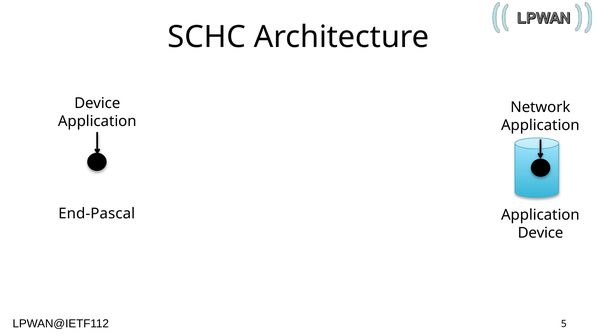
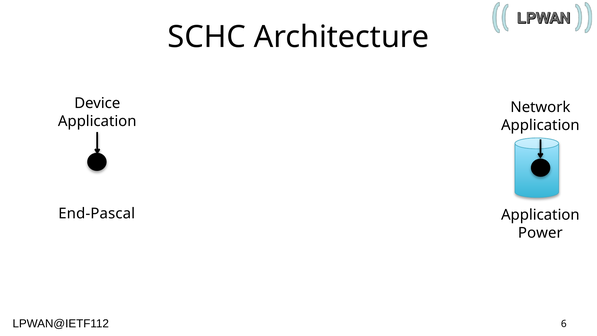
Device at (540, 233): Device -> Power
5: 5 -> 6
